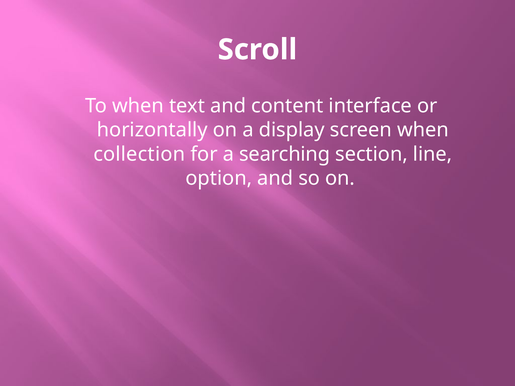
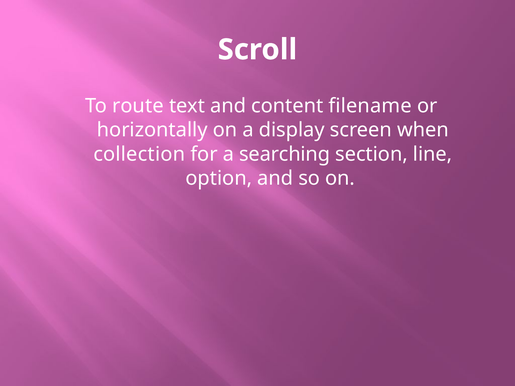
To when: when -> route
interface: interface -> filename
